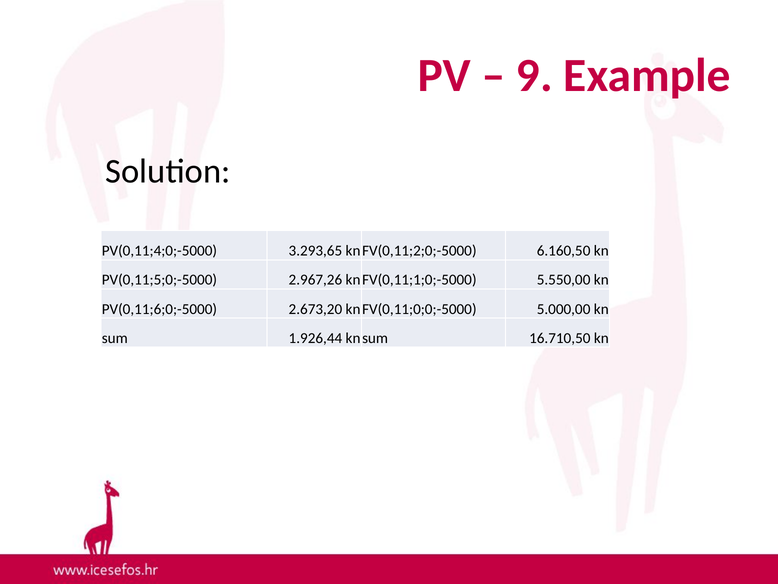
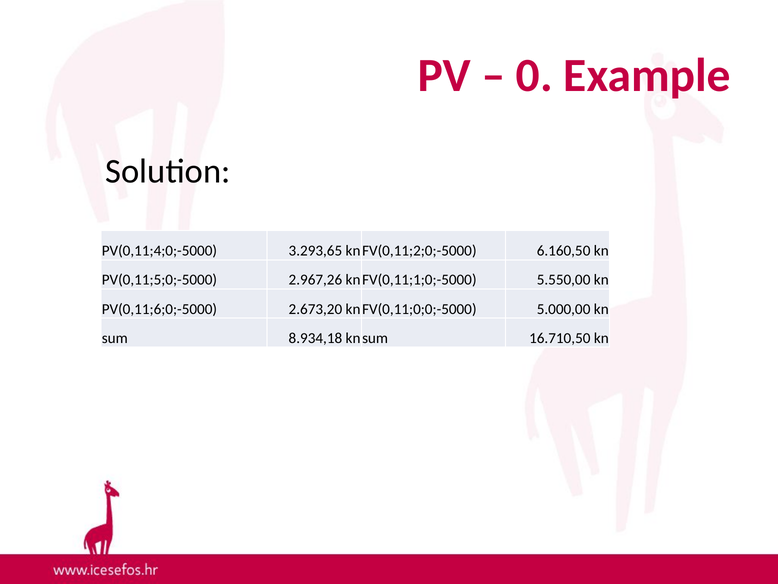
9: 9 -> 0
1.926,44: 1.926,44 -> 8.934,18
